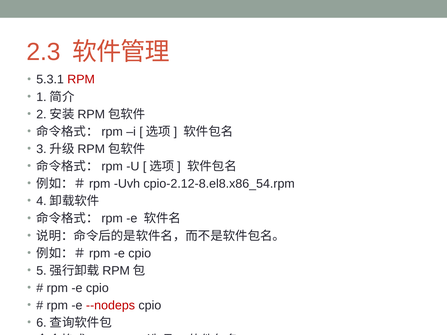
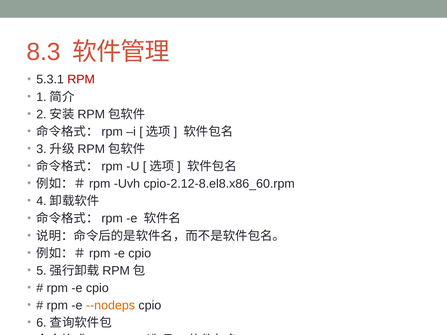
2.3: 2.3 -> 8.3
cpio-2.12-8.el8.x86_54.rpm: cpio-2.12-8.el8.x86_54.rpm -> cpio-2.12-8.el8.x86_60.rpm
--nodeps colour: red -> orange
